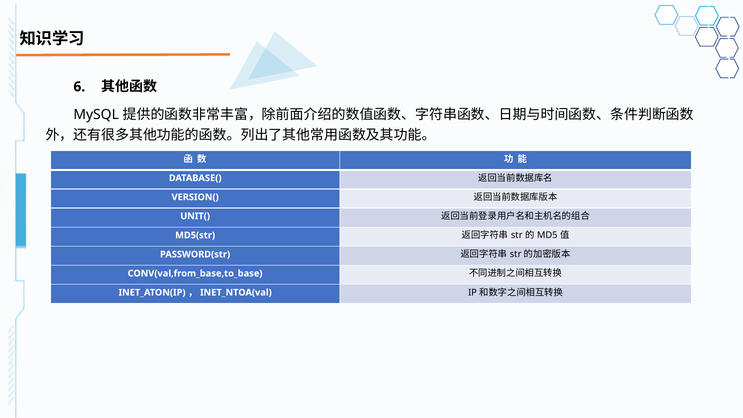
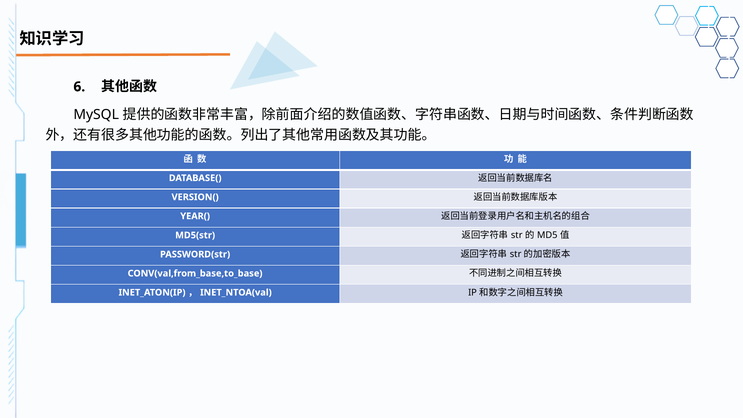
UNIT(: UNIT( -> YEAR(
